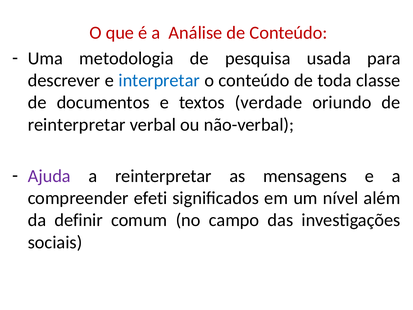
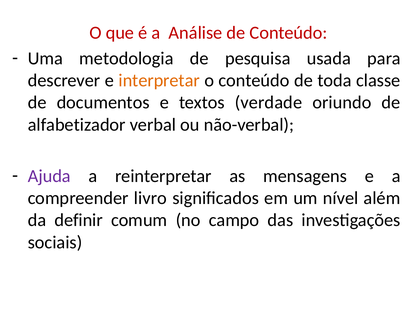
interpretar colour: blue -> orange
reinterpretar at (77, 125): reinterpretar -> alfabetizador
efeti: efeti -> livro
